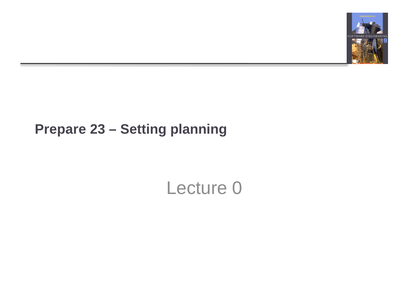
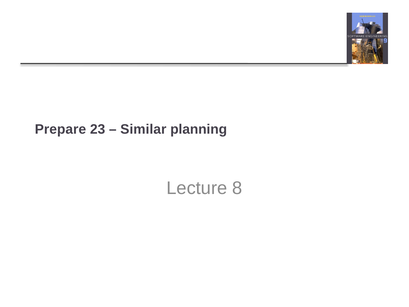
Setting: Setting -> Similar
0: 0 -> 8
